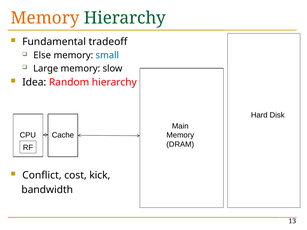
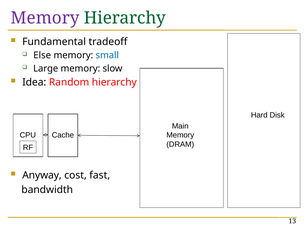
Memory at (45, 18) colour: orange -> purple
Conflict: Conflict -> Anyway
kick: kick -> fast
